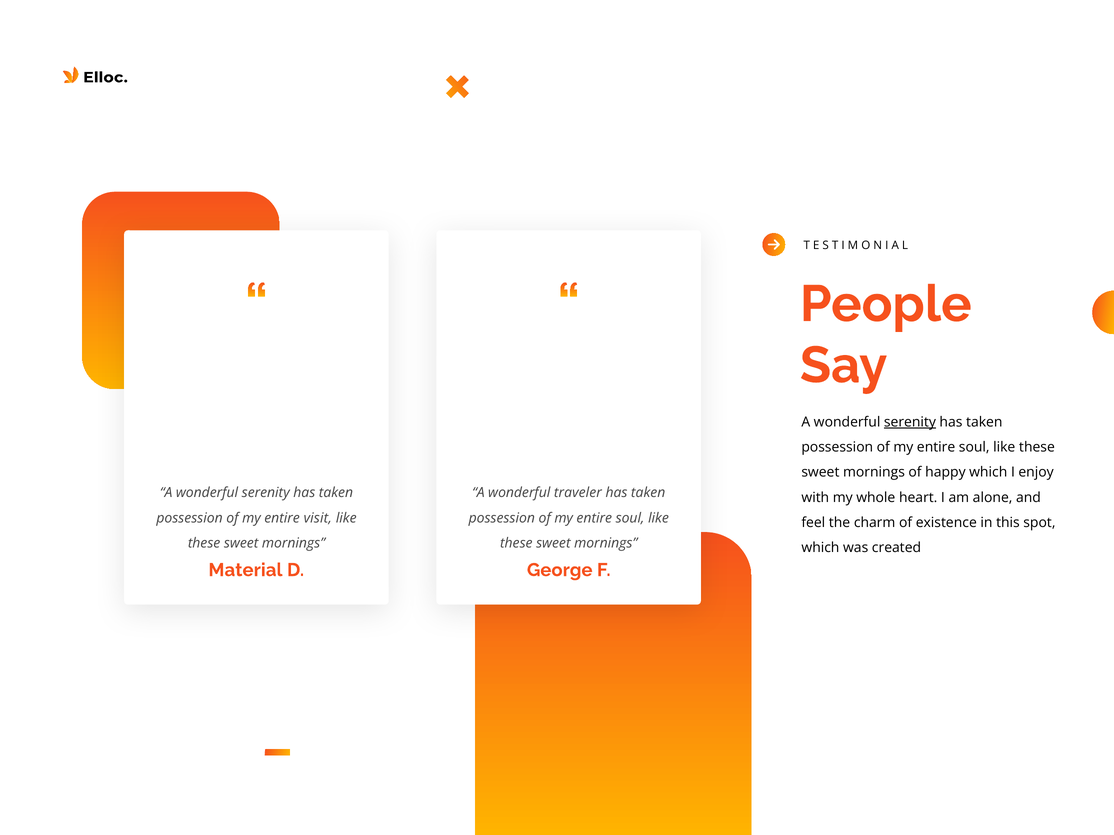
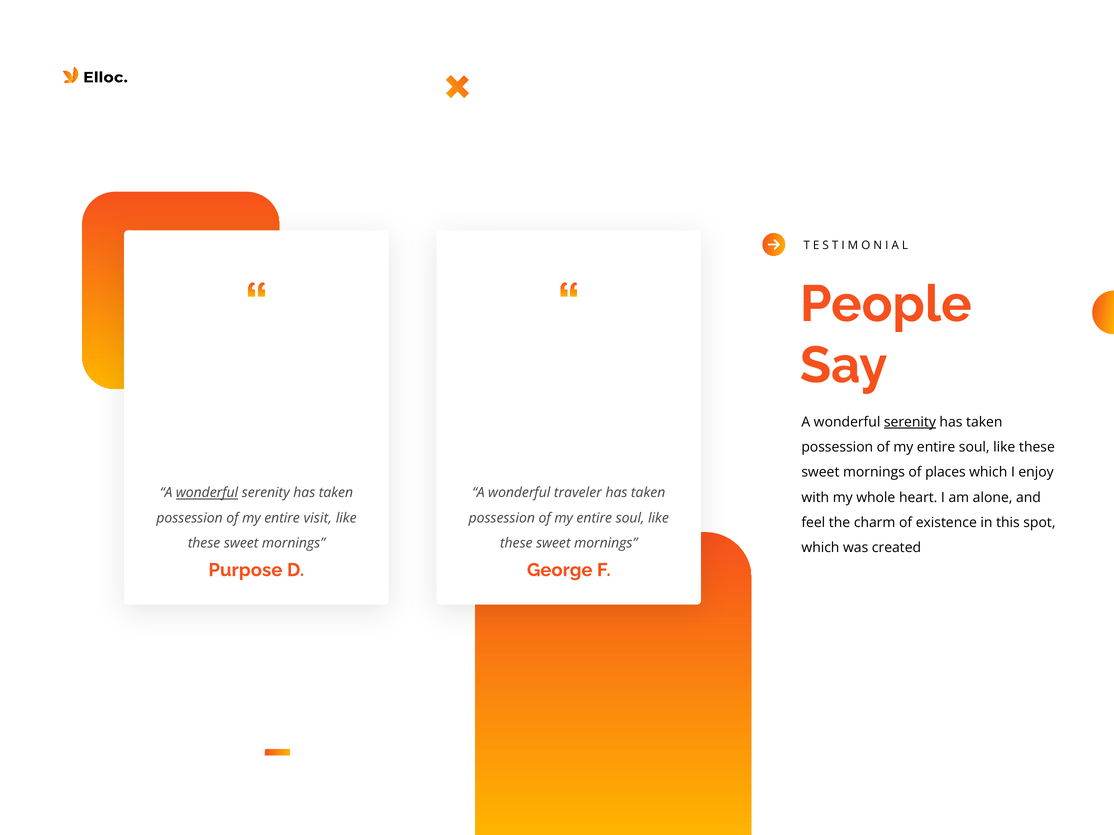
happy: happy -> places
wonderful at (207, 493) underline: none -> present
Material: Material -> Purpose
